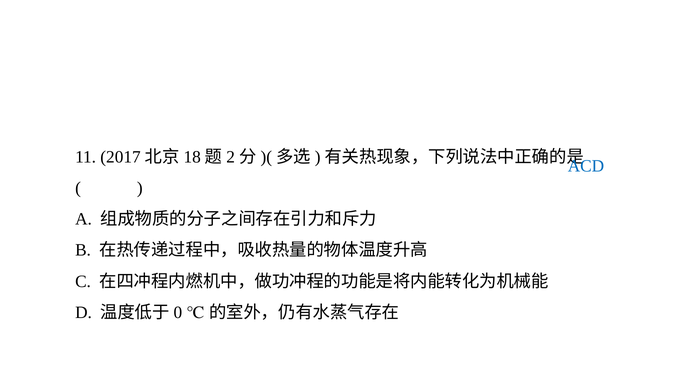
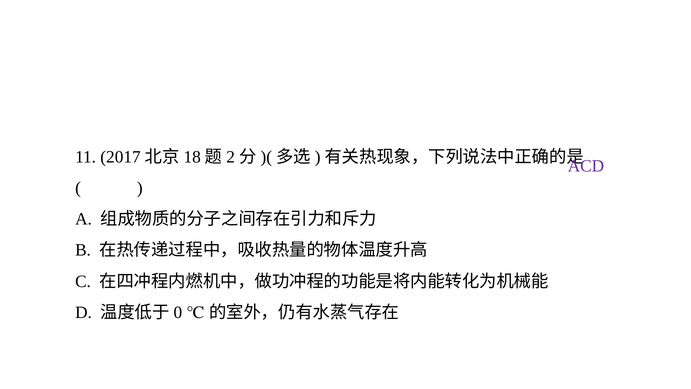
ACD colour: blue -> purple
